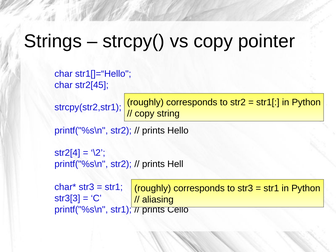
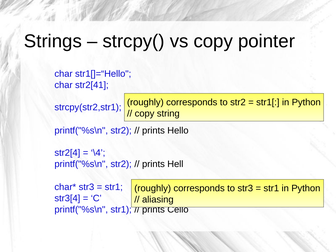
str2[45: str2[45 -> str2[41
\2: \2 -> \4
str3[3: str3[3 -> str3[4
